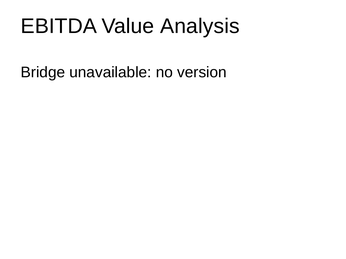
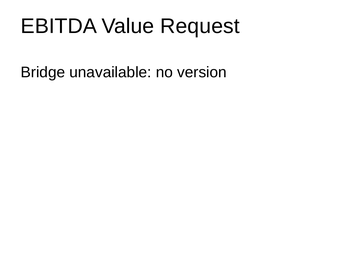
Analysis: Analysis -> Request
